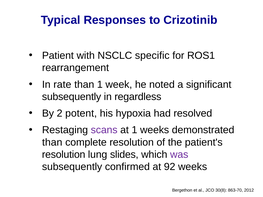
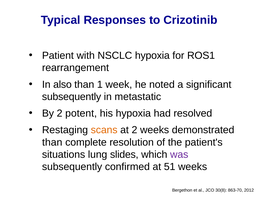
NSCLC specific: specific -> hypoxia
rate: rate -> also
regardless: regardless -> metastatic
scans colour: purple -> orange
at 1: 1 -> 2
resolution at (64, 155): resolution -> situations
92: 92 -> 51
